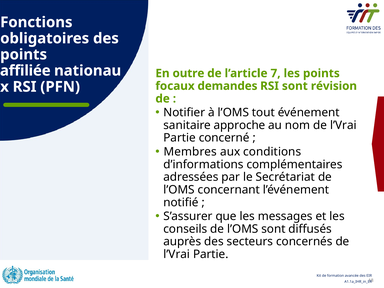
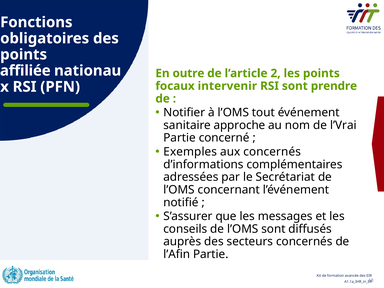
7: 7 -> 2
demandes: demandes -> intervenir
révision: révision -> prendre
Membres: Membres -> Exemples
aux conditions: conditions -> concernés
l’Vrai at (177, 254): l’Vrai -> l’Afin
